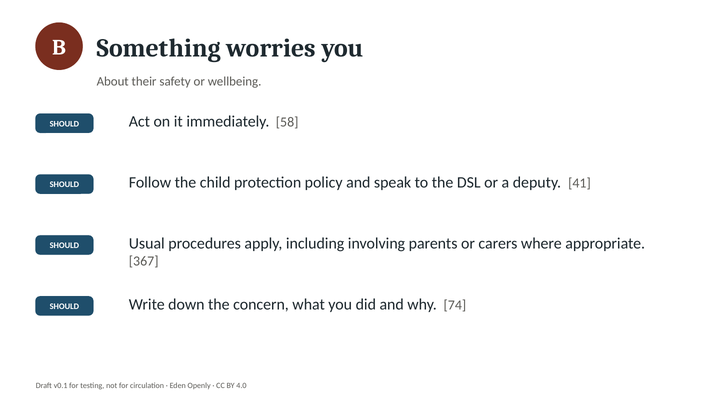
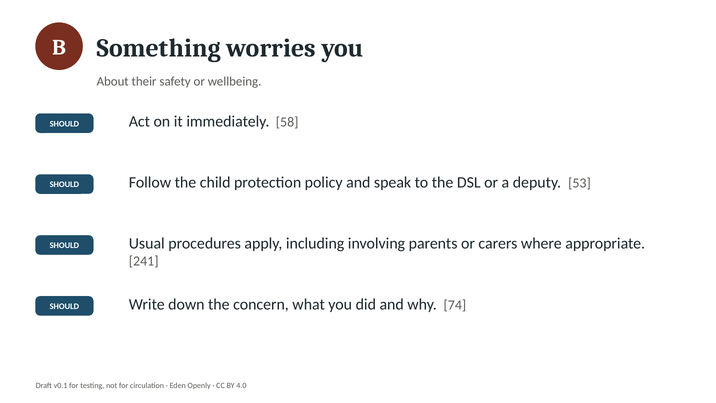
41: 41 -> 53
367: 367 -> 241
